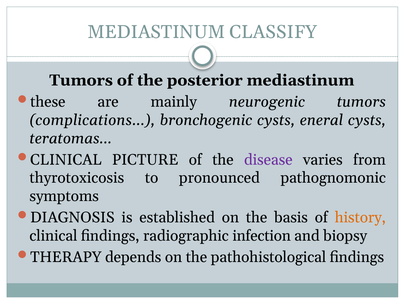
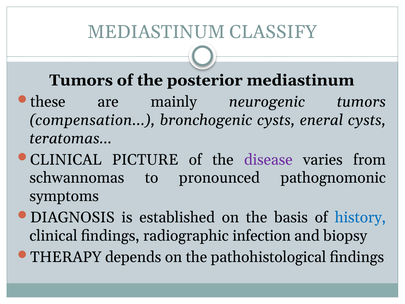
complications: complications -> compensation
thyrotoxicosis: thyrotoxicosis -> schwannomas
history colour: orange -> blue
